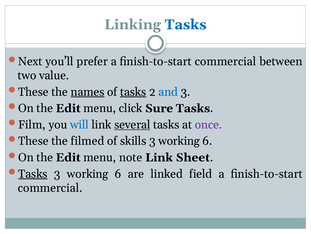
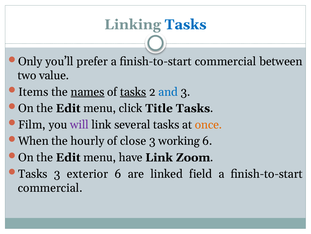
Next: Next -> Only
These at (33, 92): These -> Items
Sure: Sure -> Title
will colour: blue -> purple
several underline: present -> none
once colour: purple -> orange
These at (33, 141): These -> When
filmed: filmed -> hourly
skills: skills -> close
note: note -> have
Sheet: Sheet -> Zoom
Tasks at (33, 173) underline: present -> none
working at (88, 173): working -> exterior
